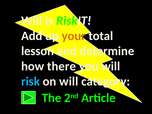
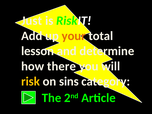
Will at (32, 21): Will -> Just
risk colour: light blue -> yellow
on will: will -> sins
